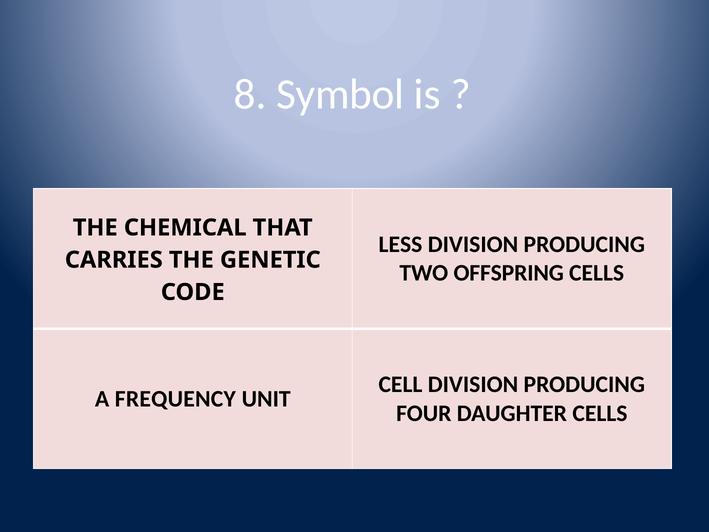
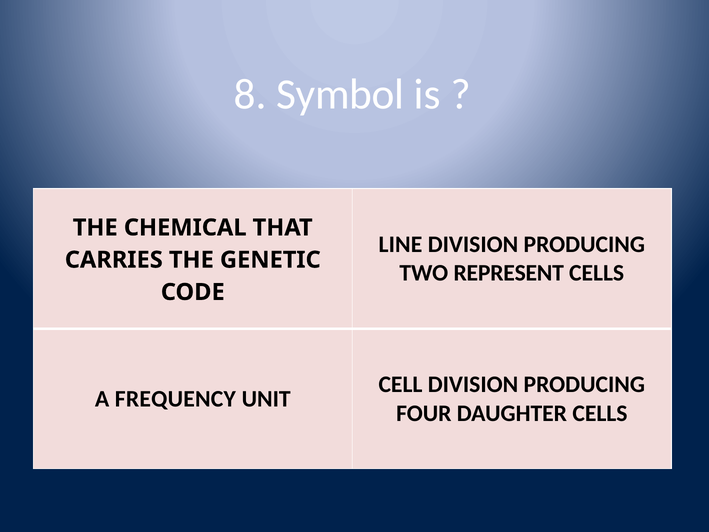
LESS: LESS -> LINE
OFFSPRING: OFFSPRING -> REPRESENT
